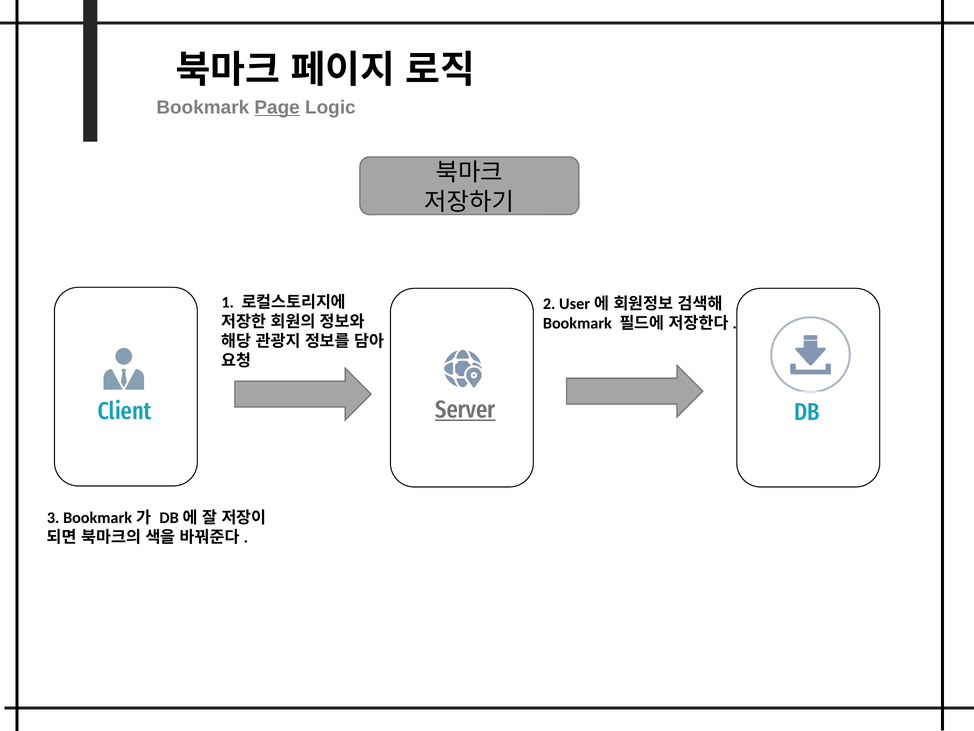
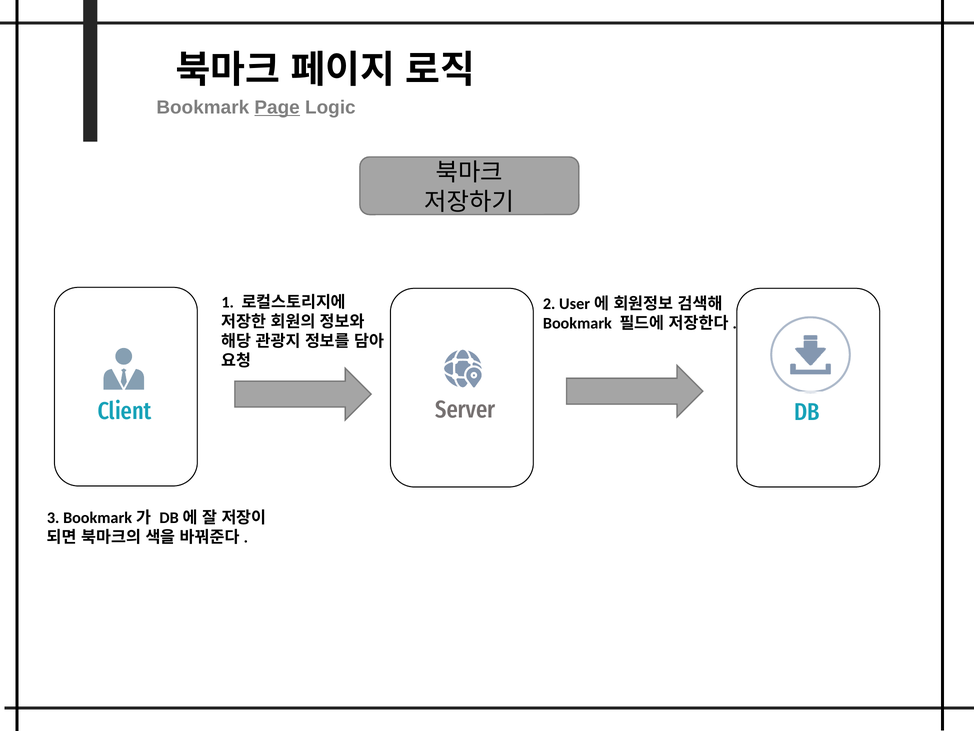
Server underline: present -> none
